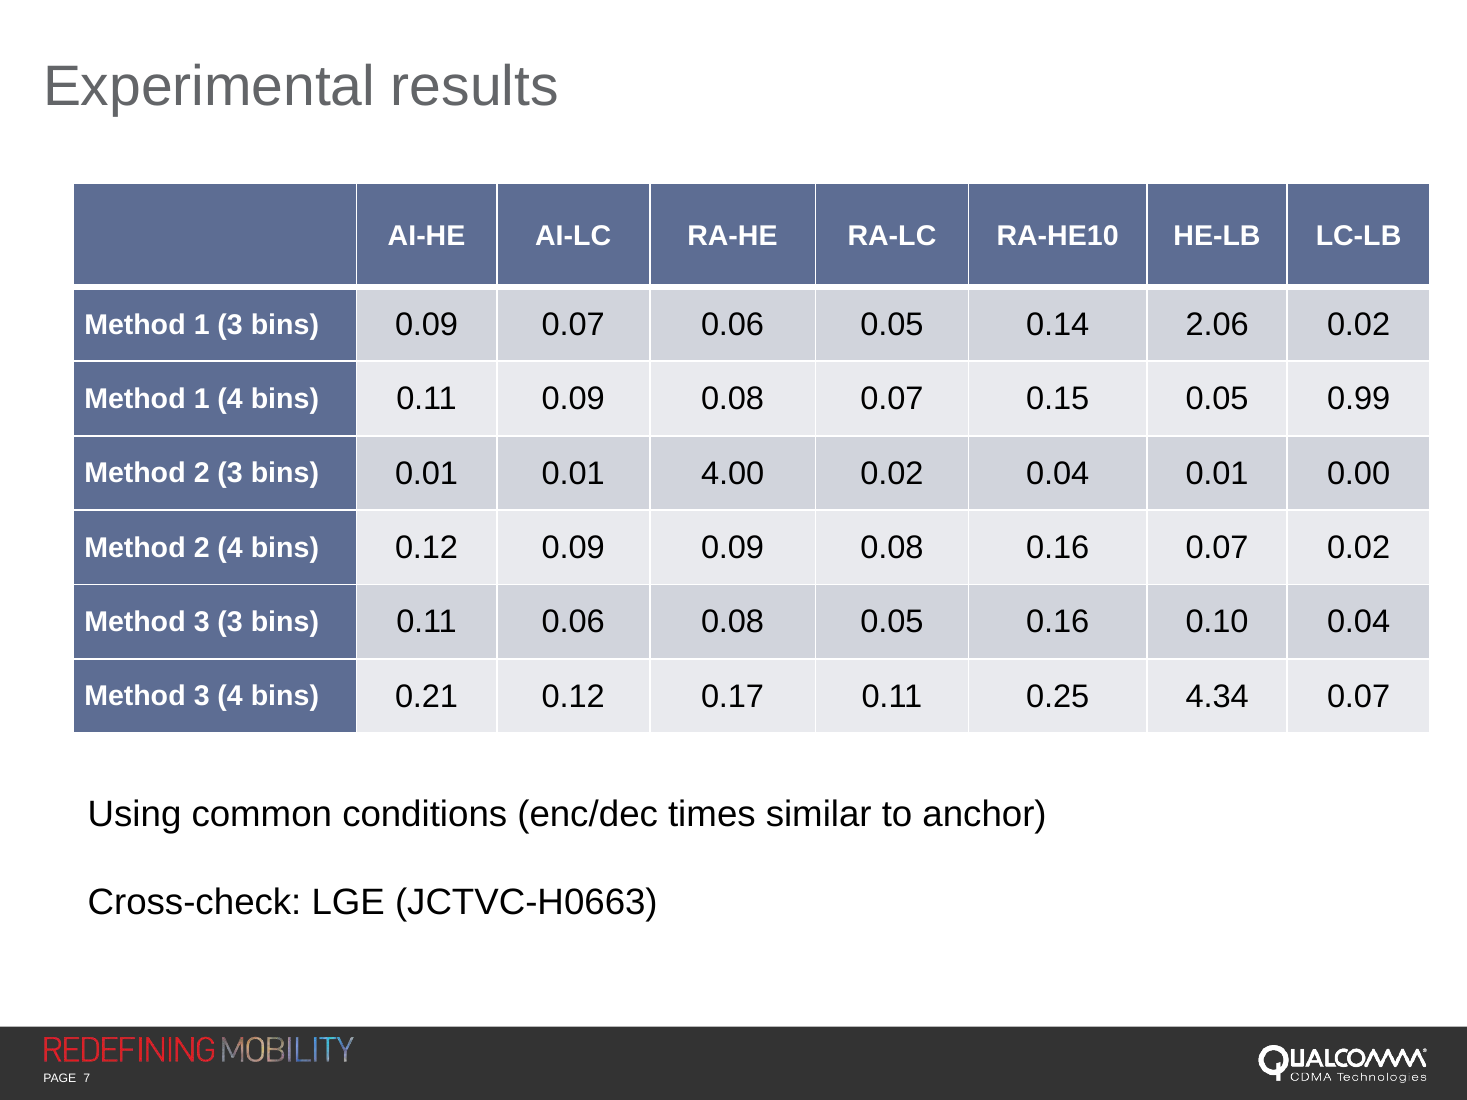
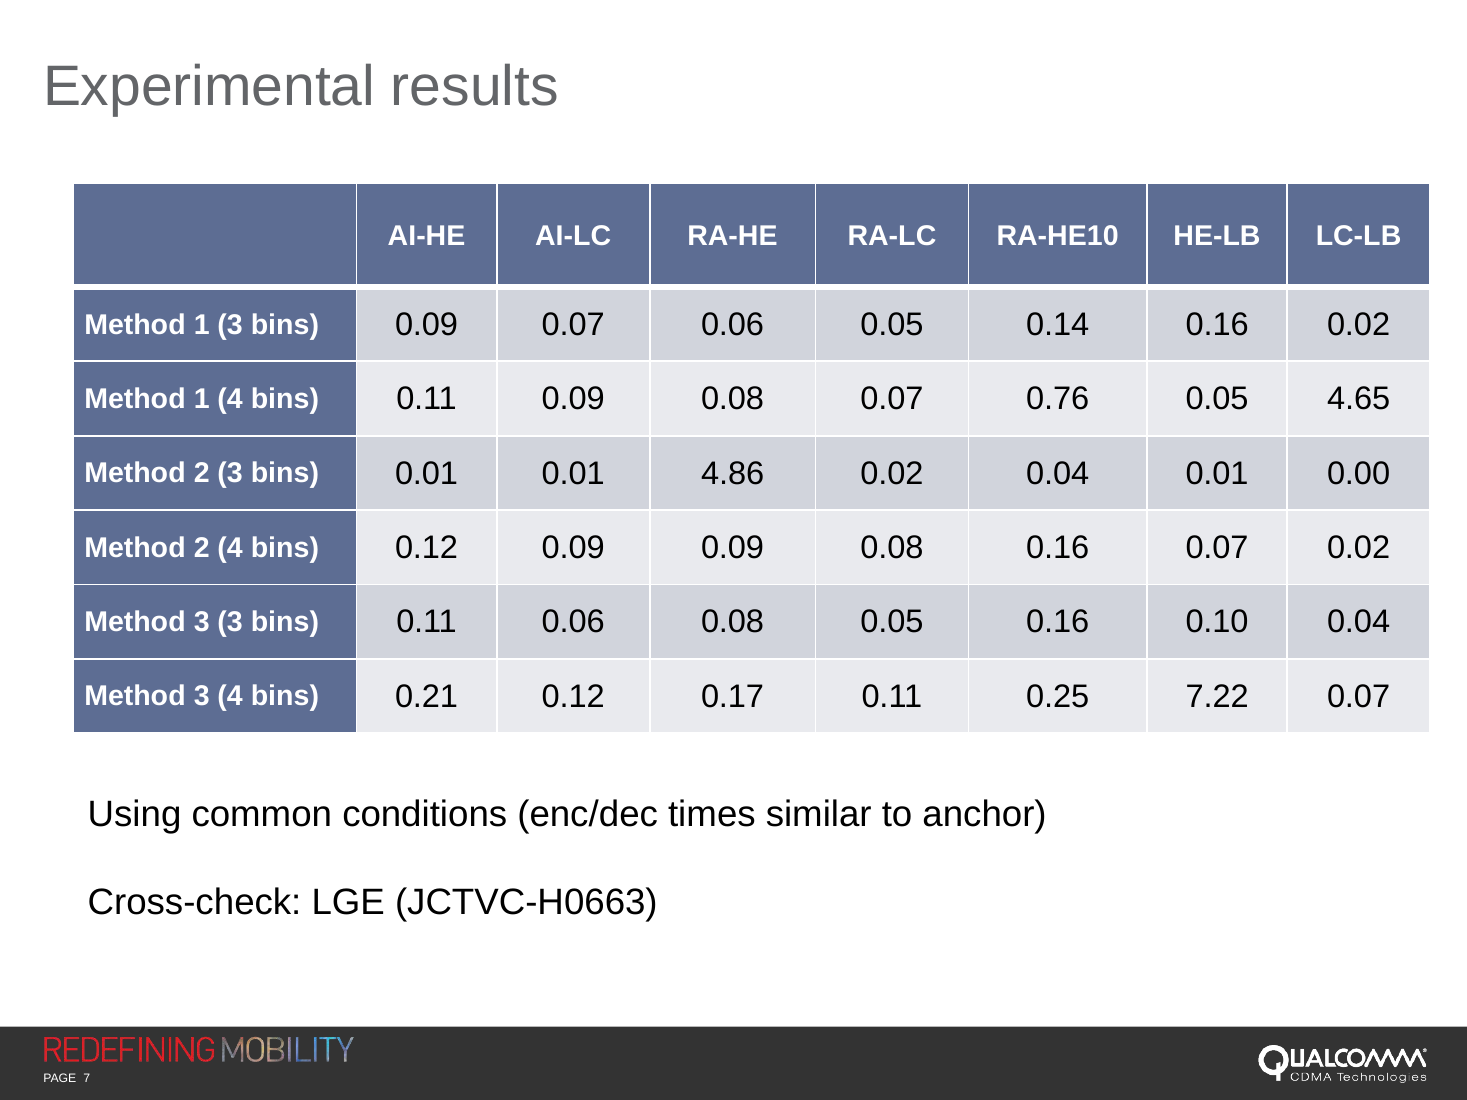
0.14 2.06: 2.06 -> 0.16
0.15: 0.15 -> 0.76
0.99: 0.99 -> 4.65
4.00: 4.00 -> 4.86
4.34: 4.34 -> 7.22
